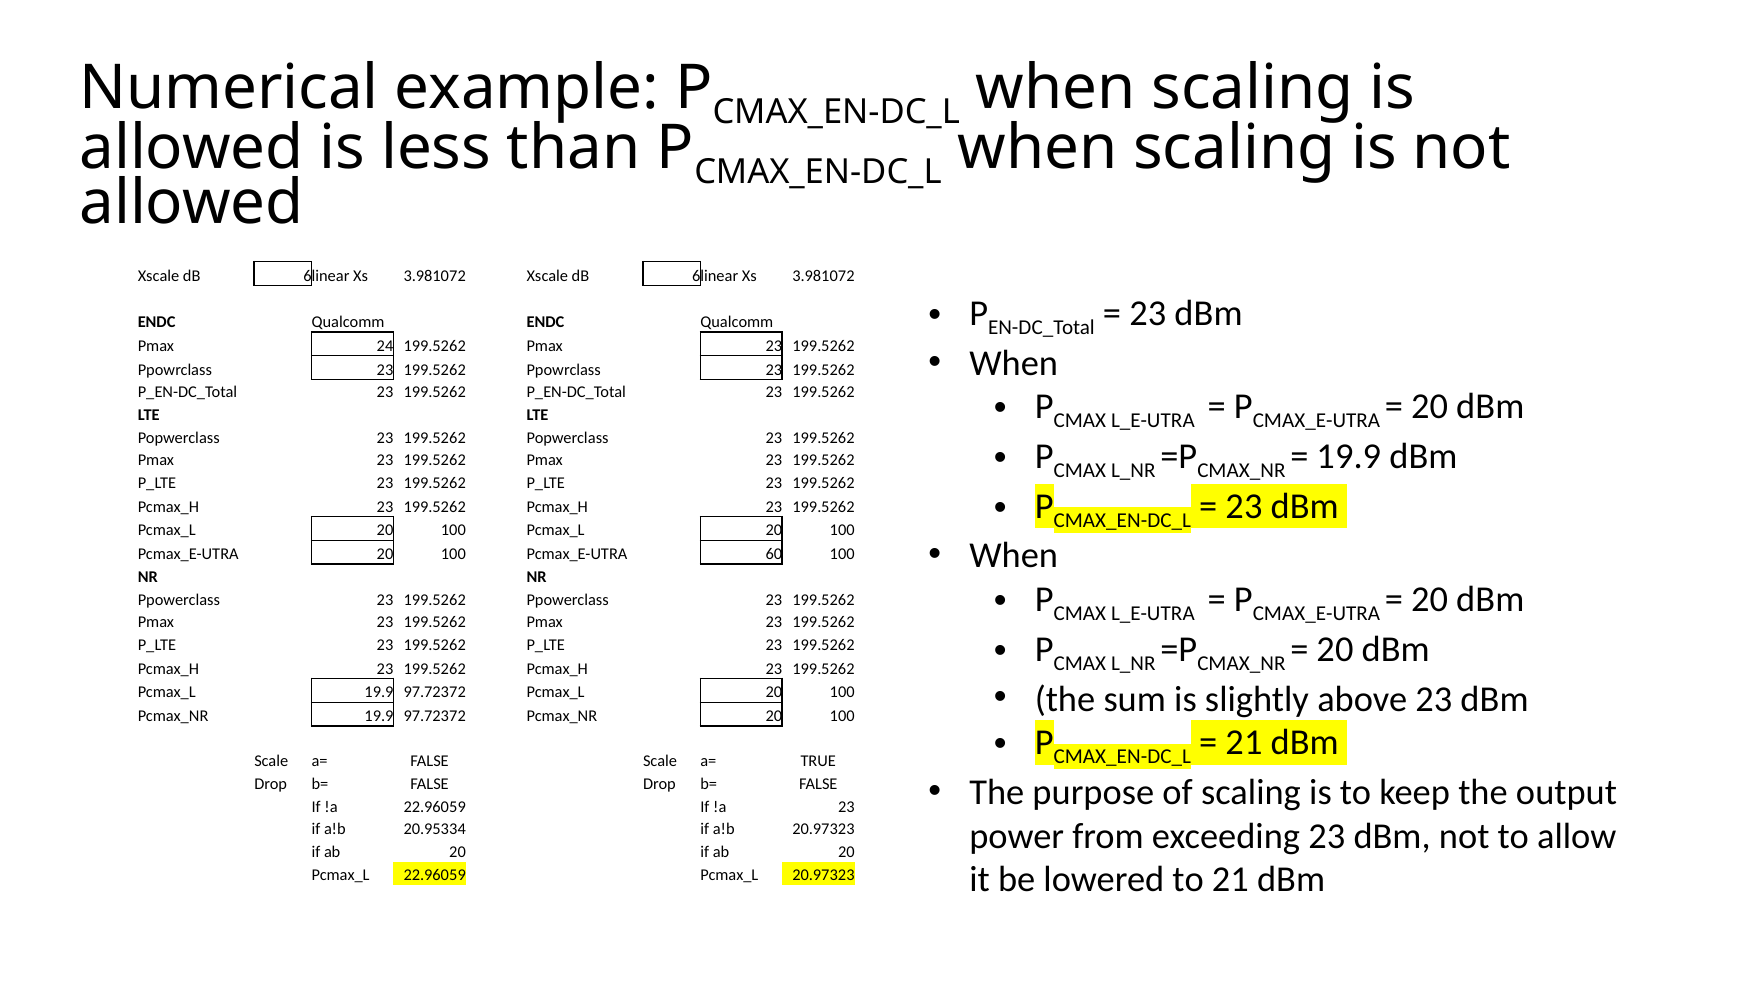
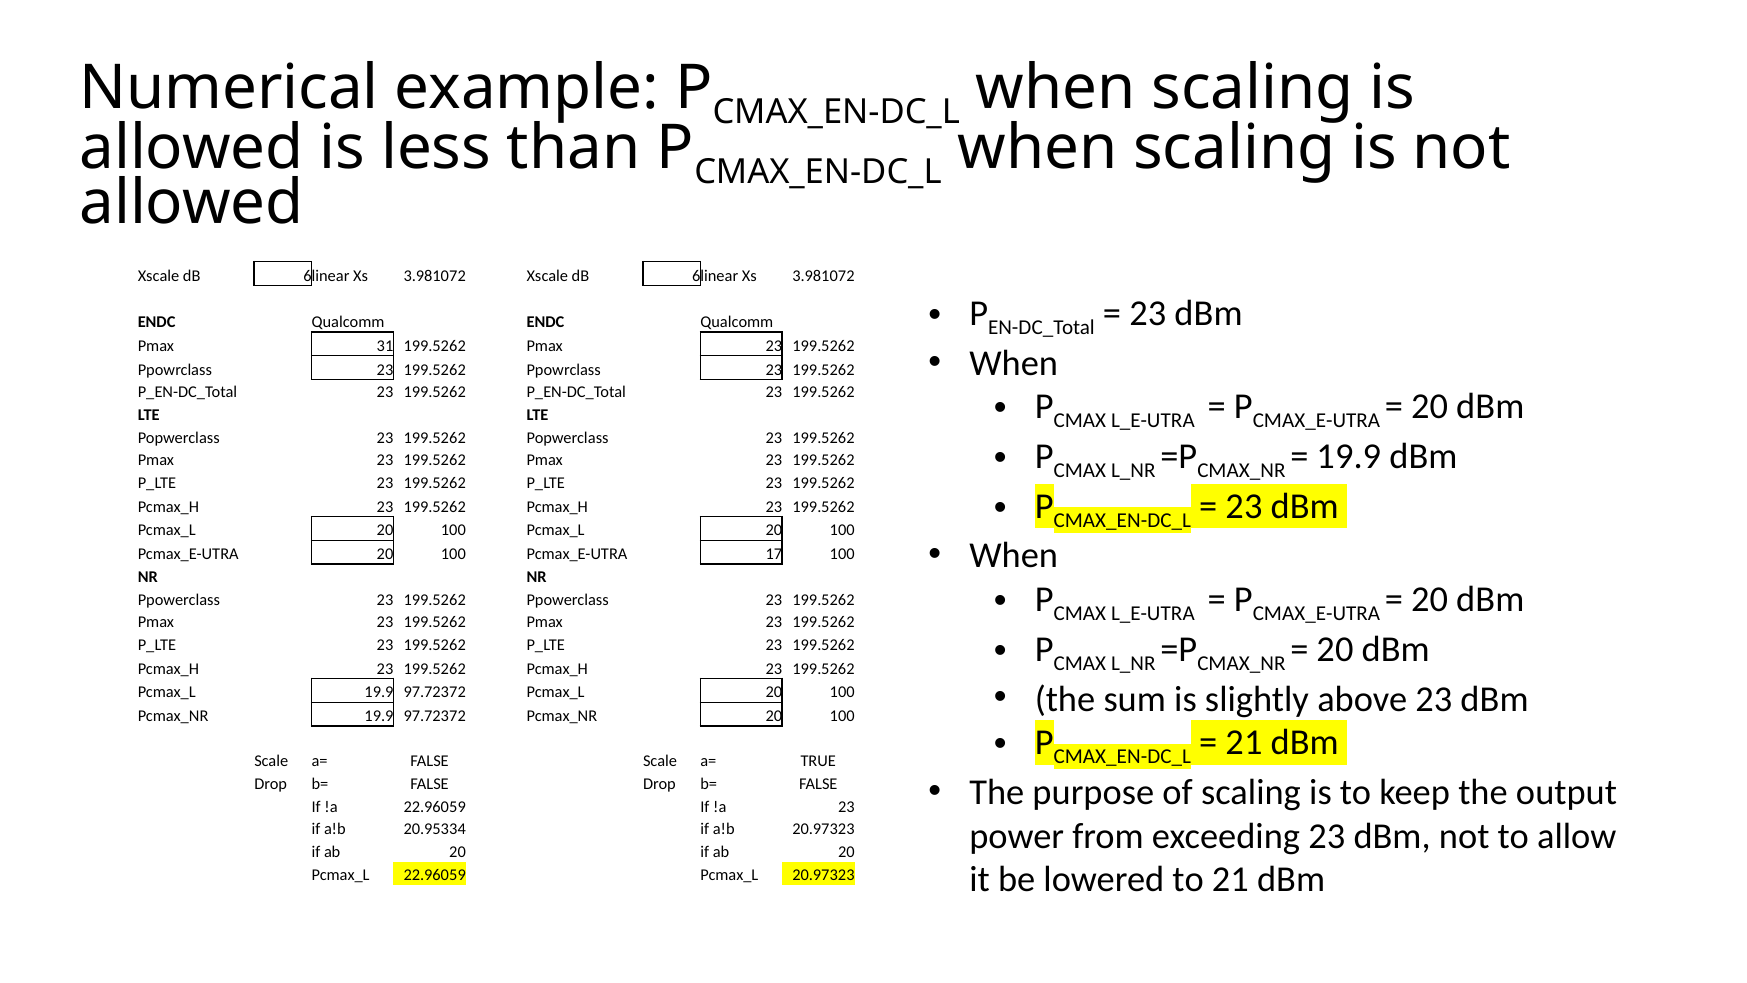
24: 24 -> 31
60: 60 -> 17
